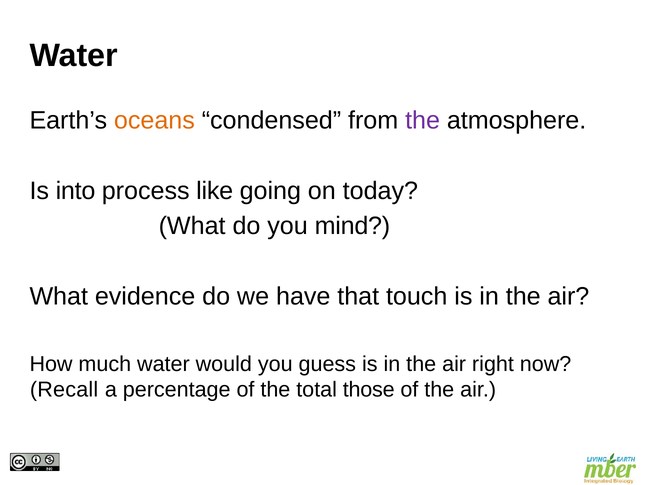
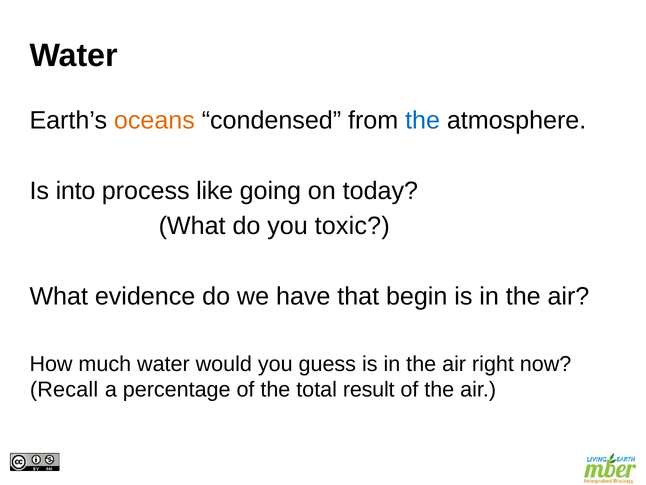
the at (423, 120) colour: purple -> blue
mind: mind -> toxic
touch: touch -> begin
those: those -> result
